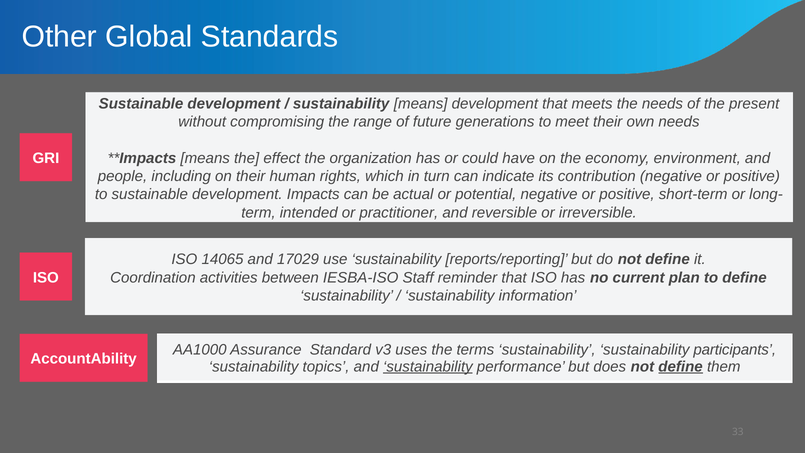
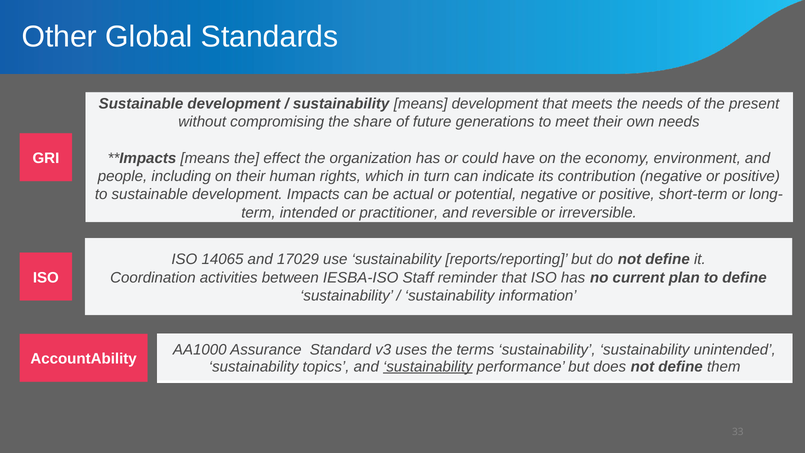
range: range -> share
participants: participants -> unintended
define at (681, 366) underline: present -> none
